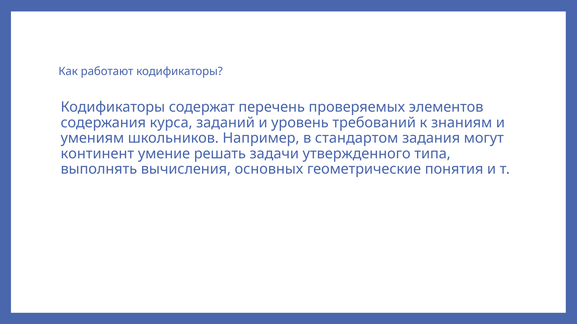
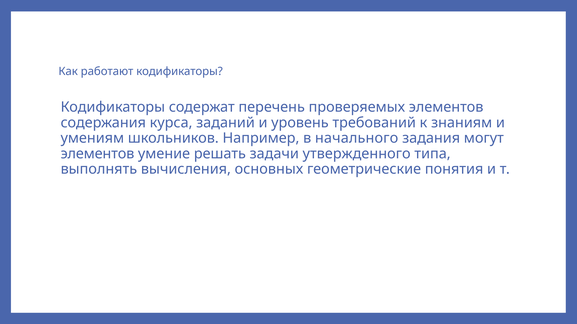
стандартом: стандартом -> начального
континент at (97, 154): континент -> элементов
